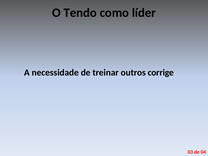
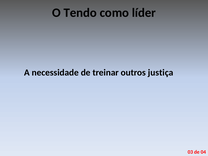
corrige: corrige -> justiça
